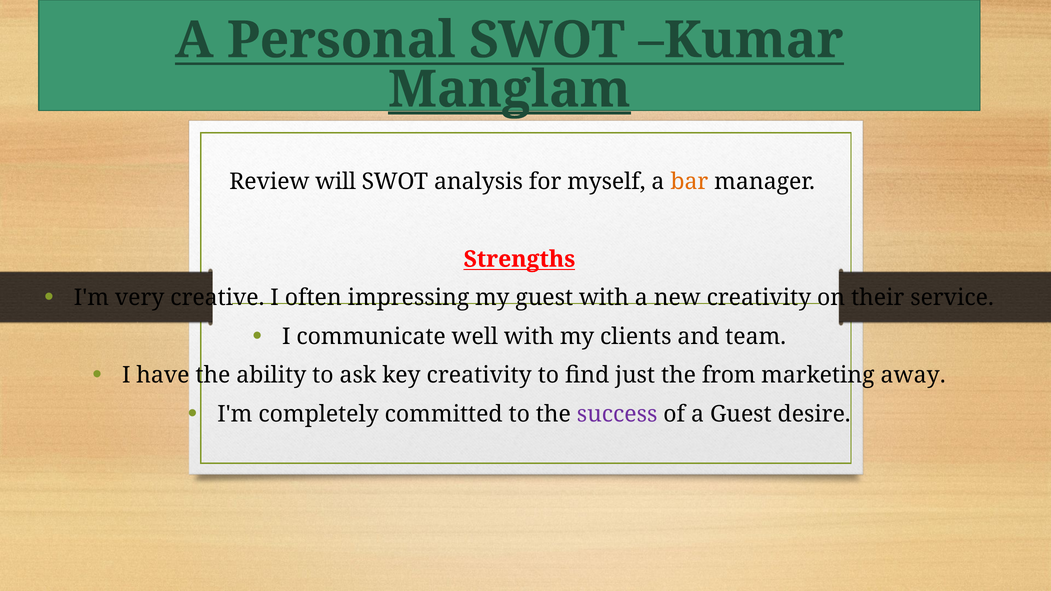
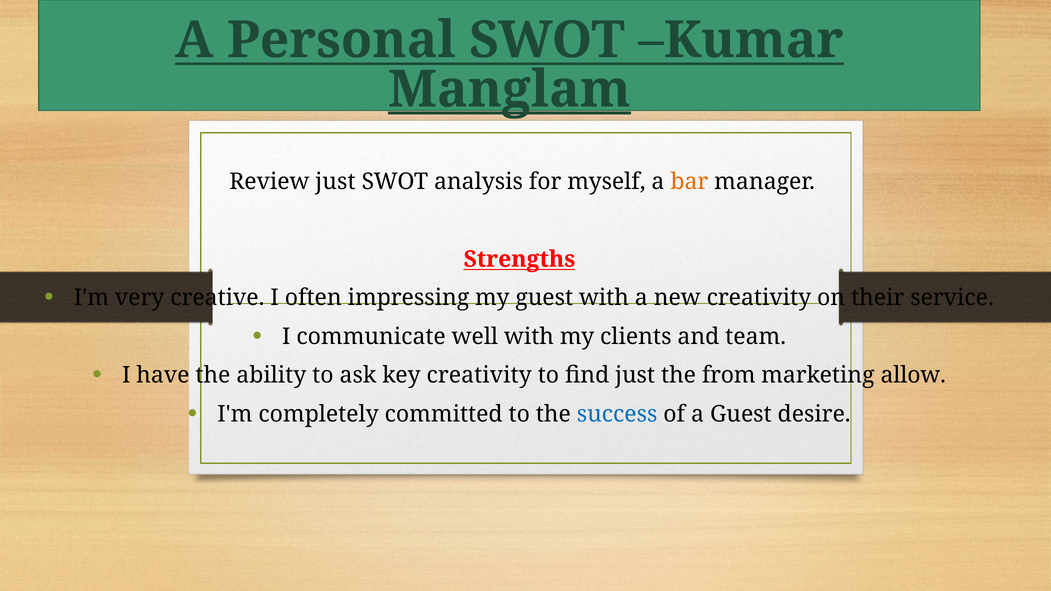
Review will: will -> just
away: away -> allow
success colour: purple -> blue
